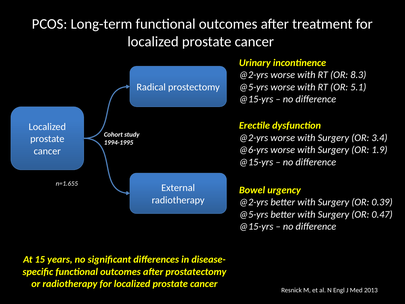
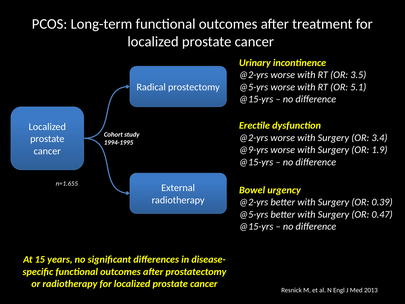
8.3: 8.3 -> 3.5
@6-yrs: @6-yrs -> @9-yrs
